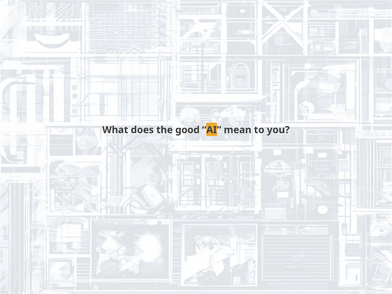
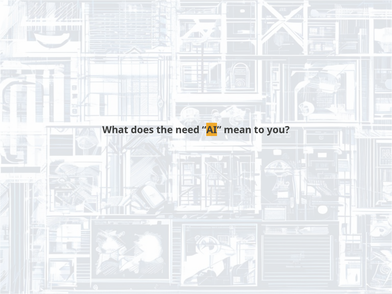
good: good -> need
